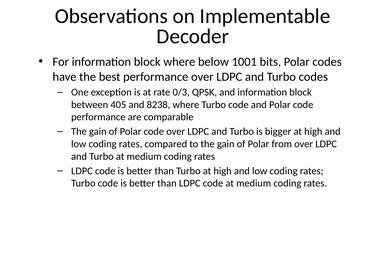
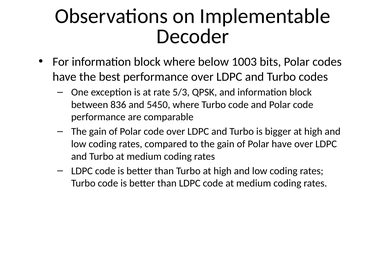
1001: 1001 -> 1003
0/3: 0/3 -> 5/3
405: 405 -> 836
8238: 8238 -> 5450
Polar from: from -> have
